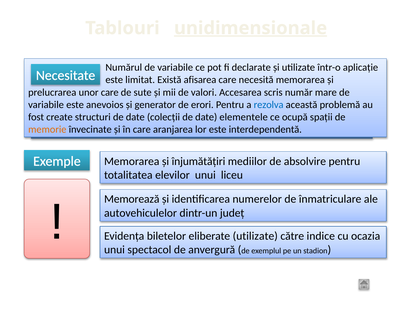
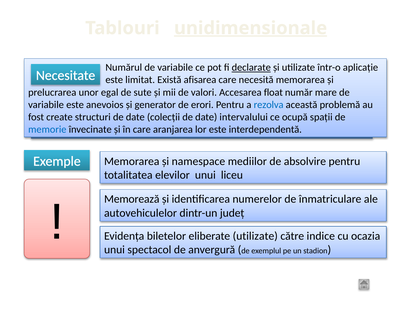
declarate underline: none -> present
unor care: care -> egal
scris: scris -> float
elementele: elementele -> intervalului
memorie colour: orange -> blue
înjumătățiri: înjumătățiri -> namespace
